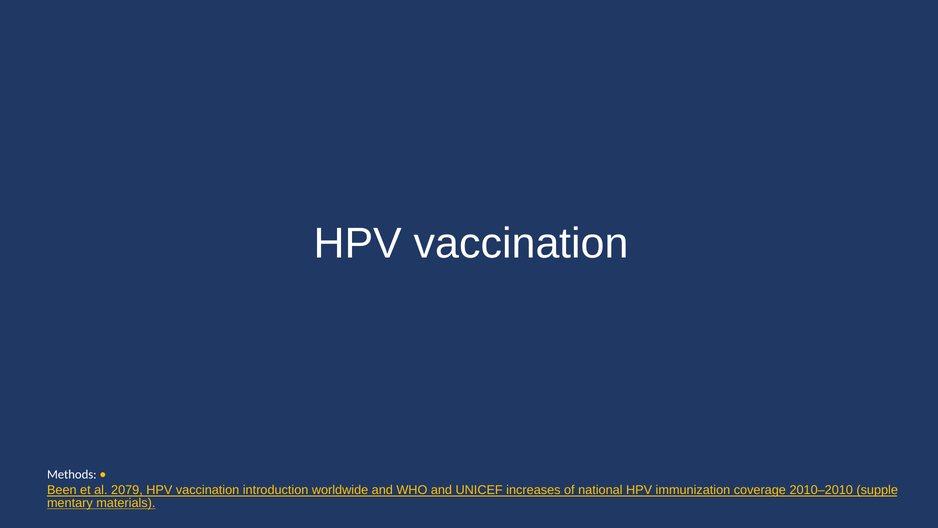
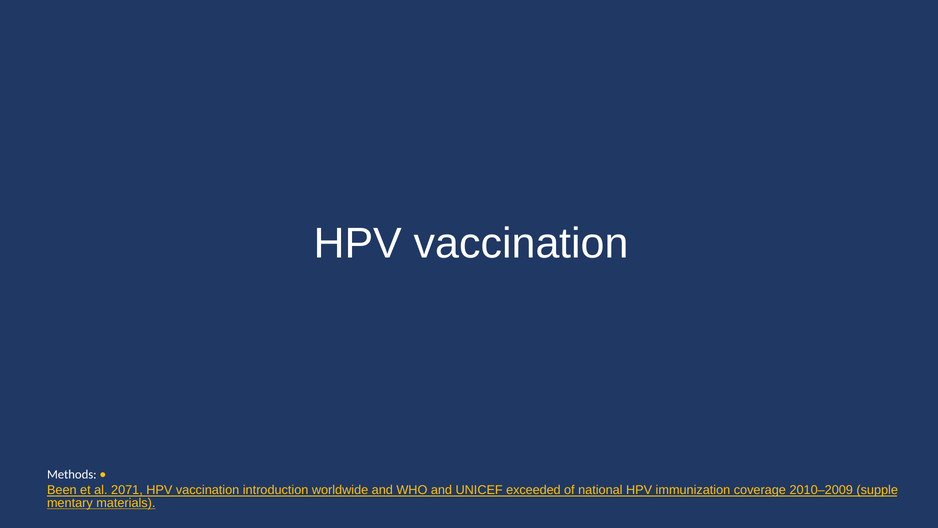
2079: 2079 -> 2071
increases: increases -> exceeded
2010–2010: 2010–2010 -> 2010–2009
